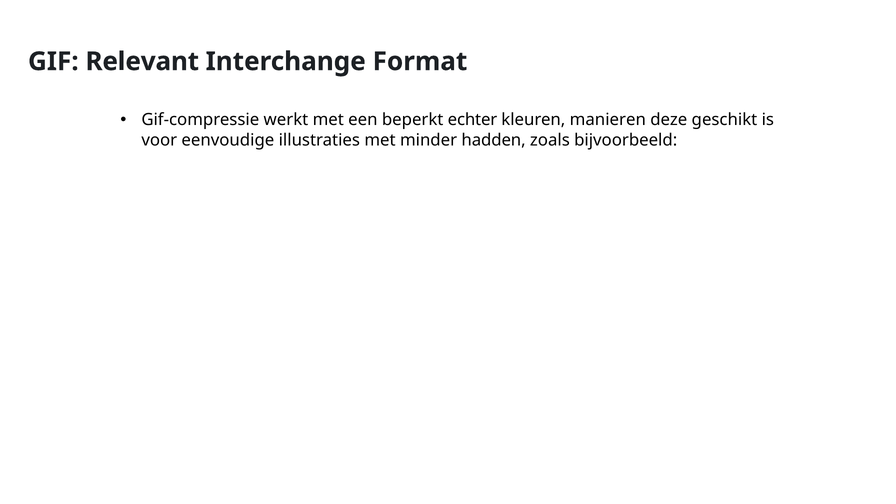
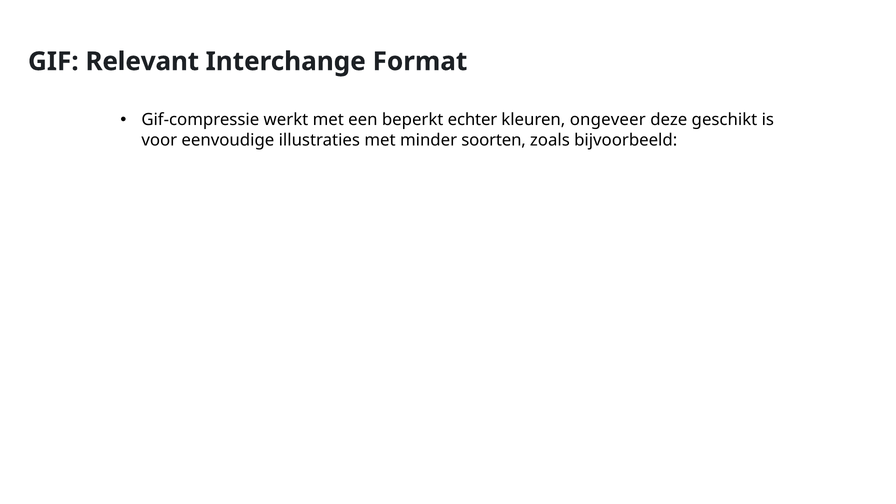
manieren: manieren -> ongeveer
hadden: hadden -> soorten
